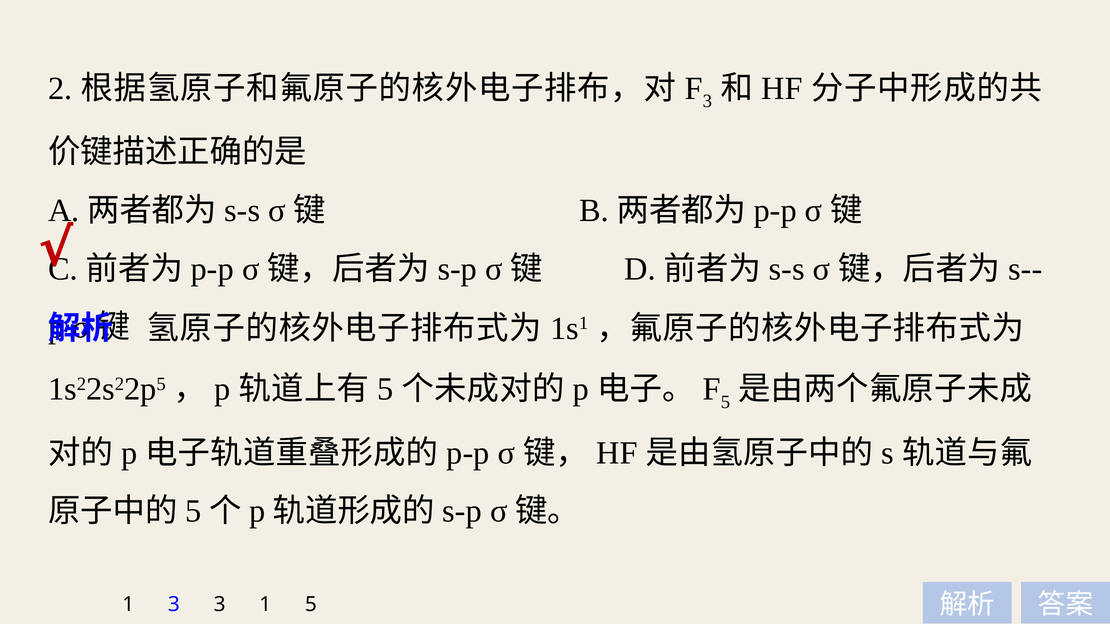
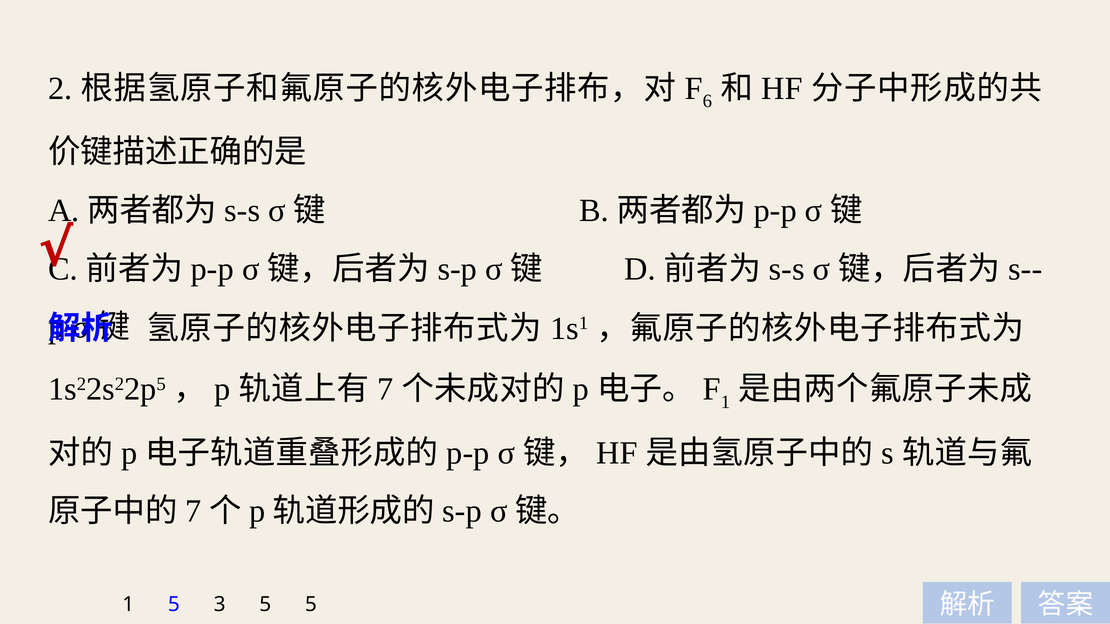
3 at (707, 101): 3 -> 6
5 at (385, 390): 5 -> 7
5 at (725, 402): 5 -> 1
5 at (193, 512): 5 -> 7
1 3: 3 -> 5
3 1: 1 -> 5
